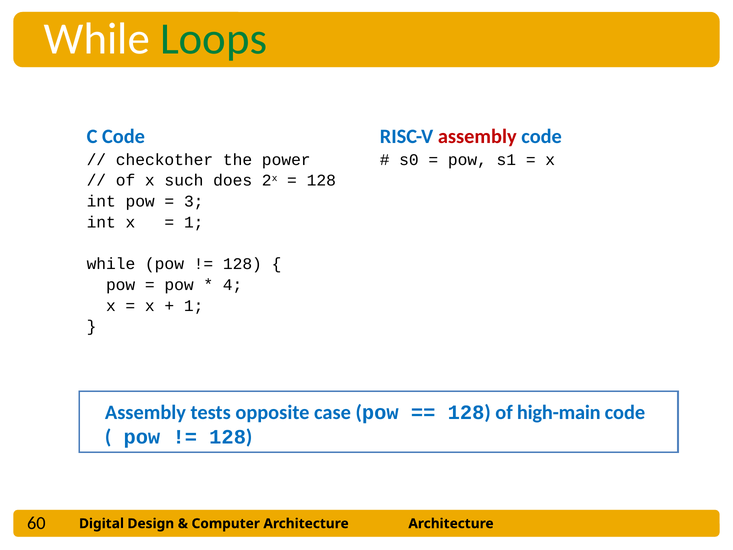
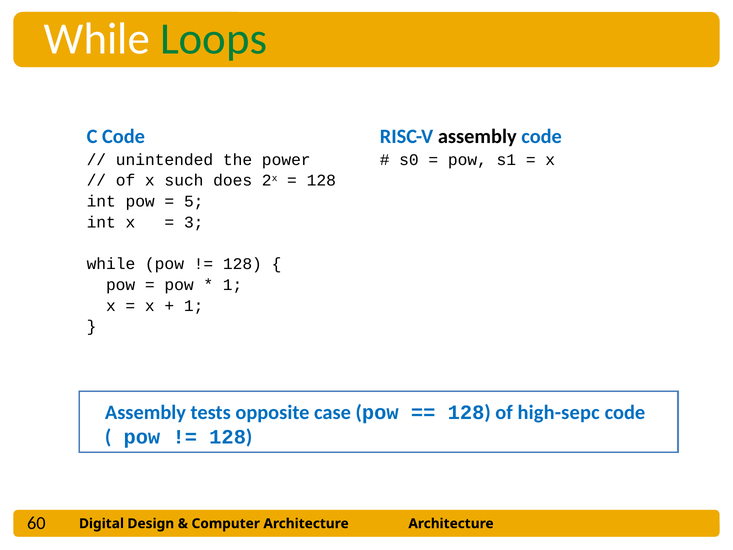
assembly at (477, 137) colour: red -> black
checkother: checkother -> unintended
3: 3 -> 5
1 at (194, 222): 1 -> 3
4 at (233, 285): 4 -> 1
high-main: high-main -> high-sepc
